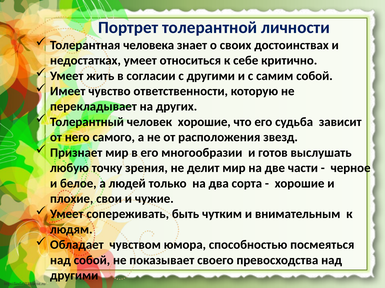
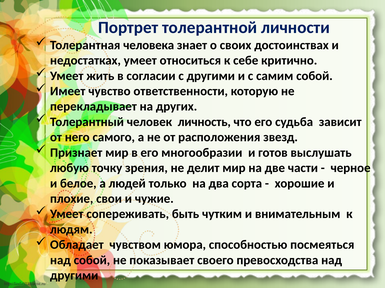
человек хорошие: хорошие -> личность
